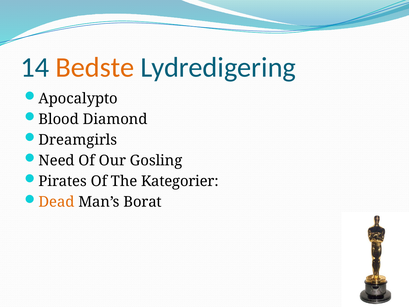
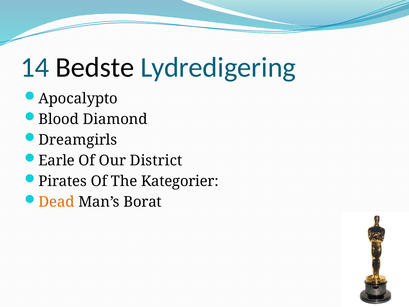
Bedste colour: orange -> black
Need: Need -> Earle
Gosling: Gosling -> District
